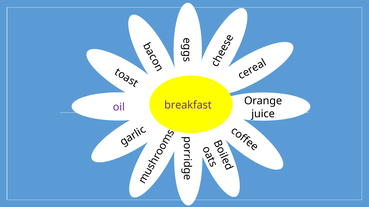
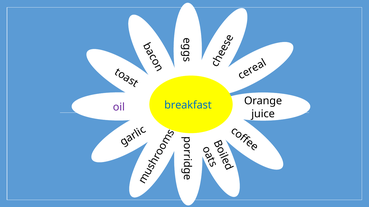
breakfast colour: purple -> blue
